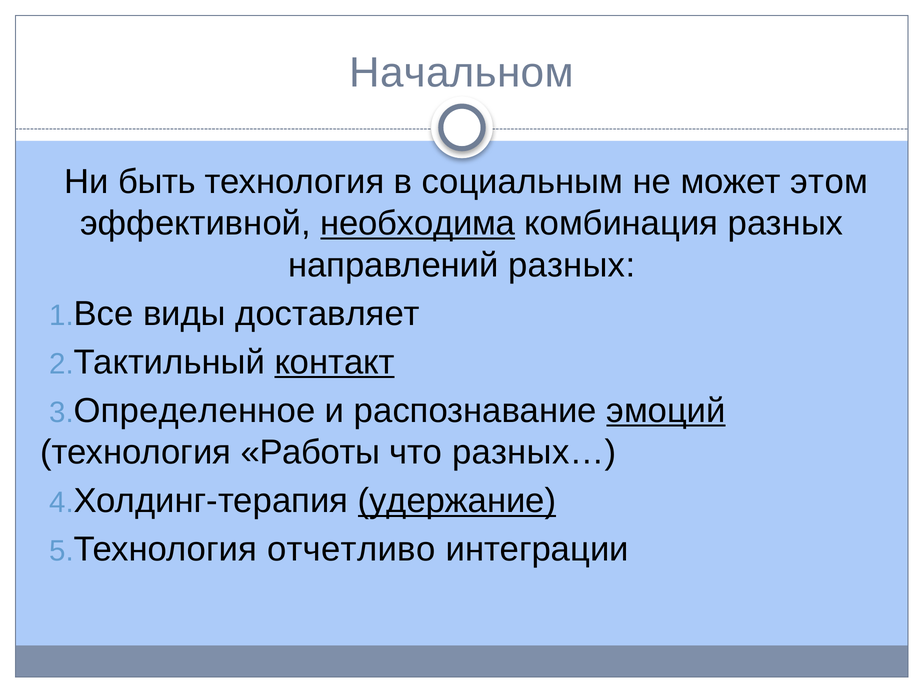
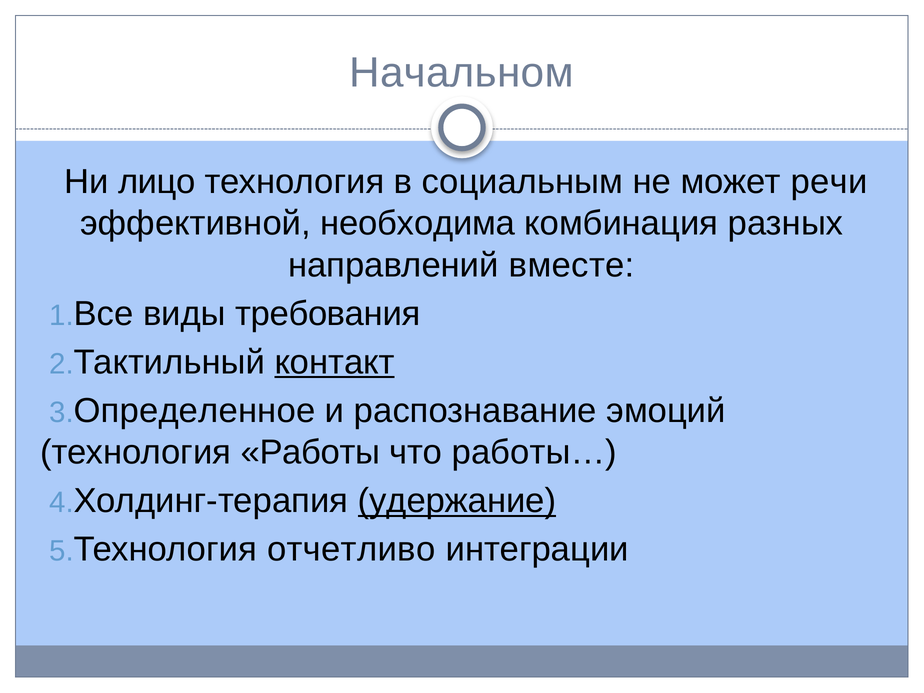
быть: быть -> лицо
этом: этом -> речи
необходима underline: present -> none
направлений разных: разных -> вместе
доставляет: доставляет -> требования
эмоций underline: present -> none
разных…: разных… -> работы…
